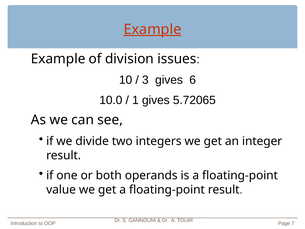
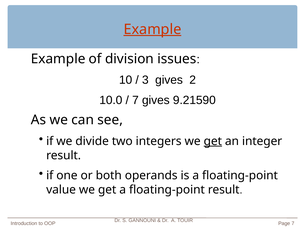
6: 6 -> 2
1 at (135, 100): 1 -> 7
5.72065: 5.72065 -> 9.21590
get at (213, 141) underline: none -> present
